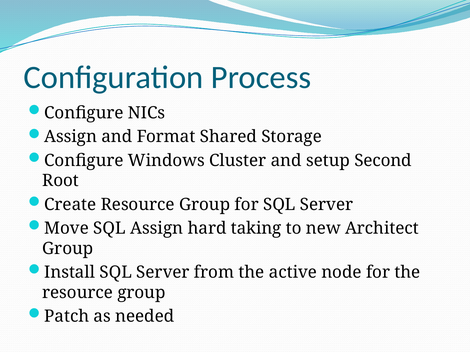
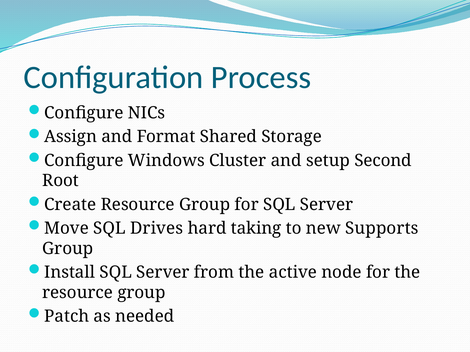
SQL Assign: Assign -> Drives
Architect: Architect -> Supports
